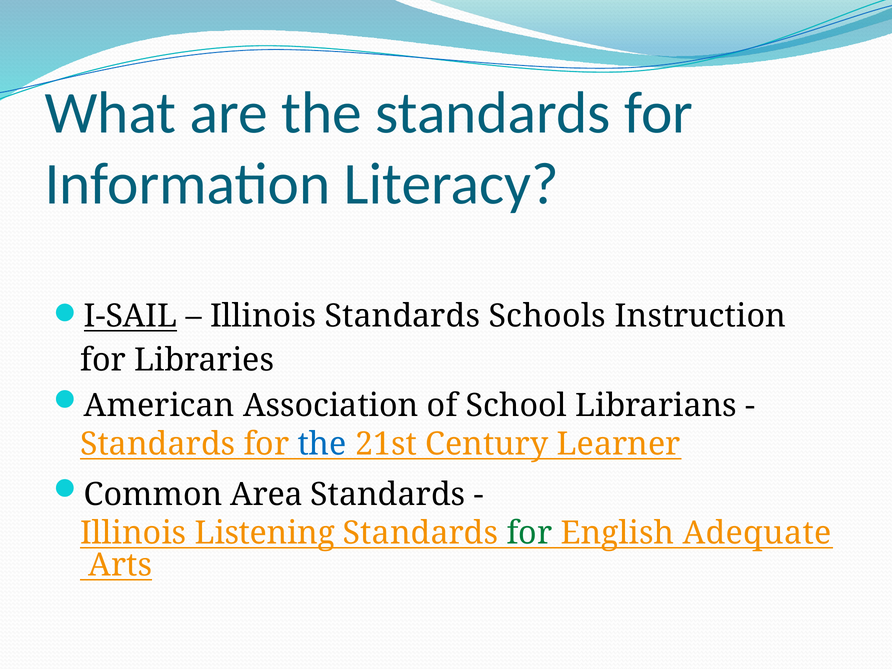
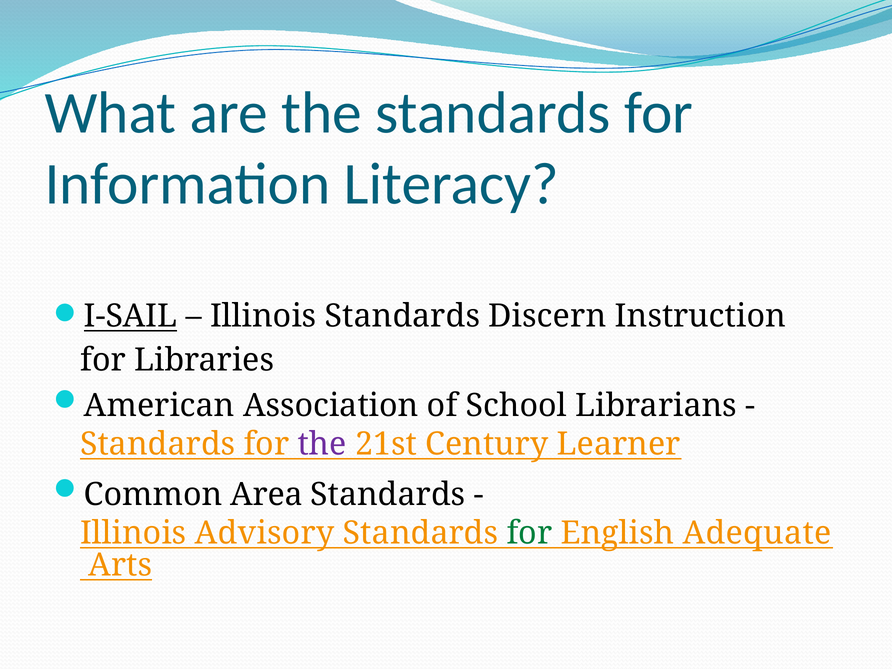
Schools: Schools -> Discern
the at (322, 444) colour: blue -> purple
Listening: Listening -> Advisory
